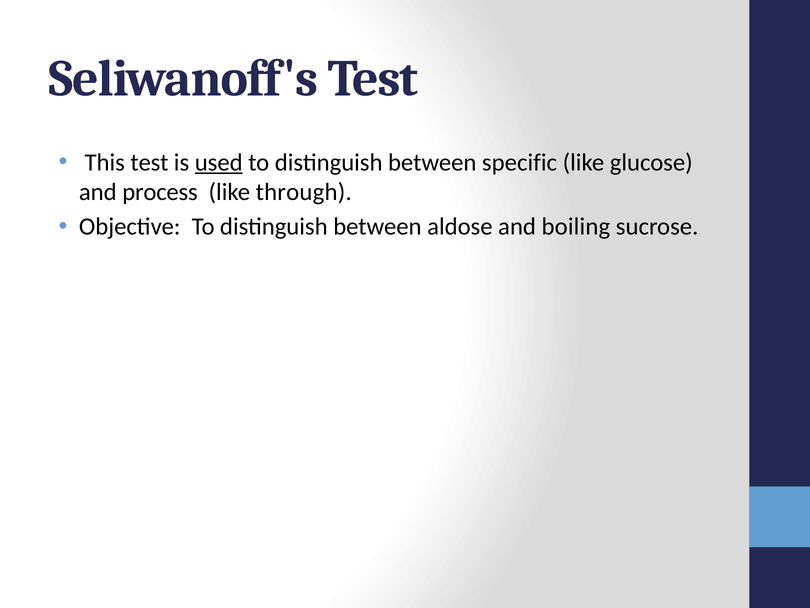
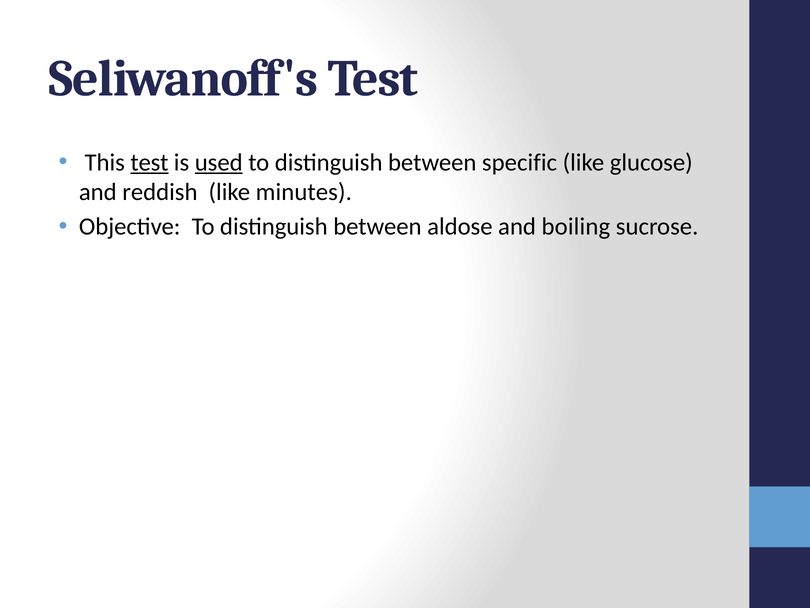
test at (149, 162) underline: none -> present
process: process -> reddish
through: through -> minutes
